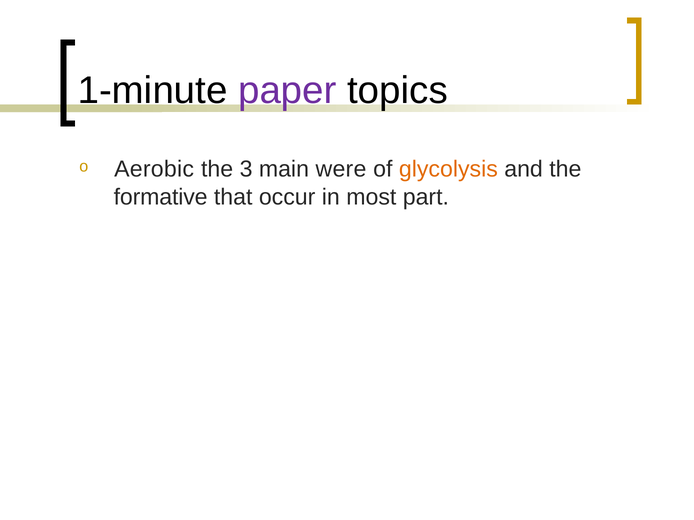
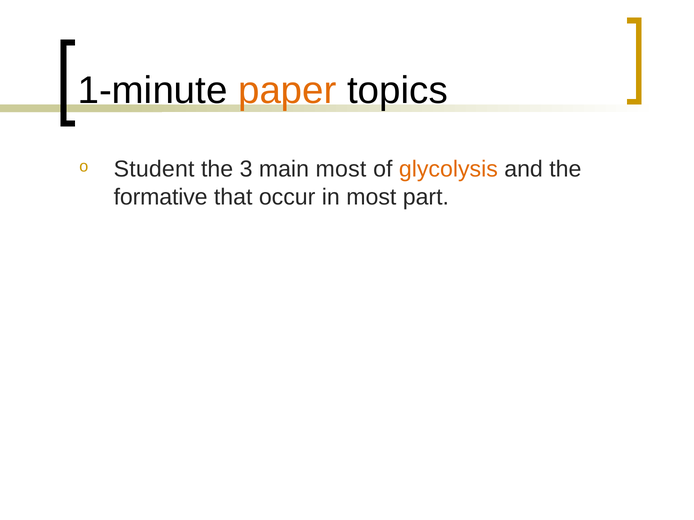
paper colour: purple -> orange
Aerobic: Aerobic -> Student
main were: were -> most
